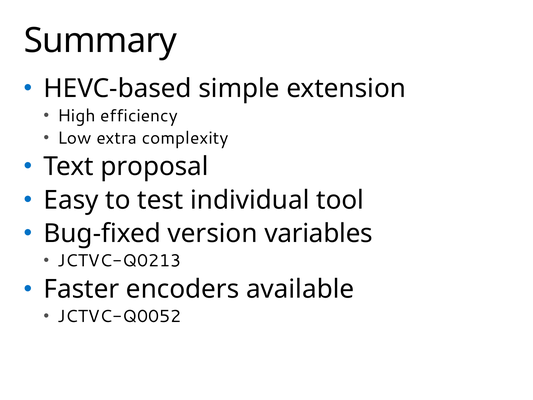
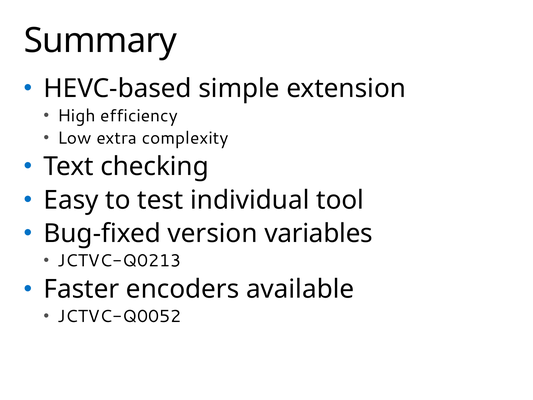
proposal: proposal -> checking
